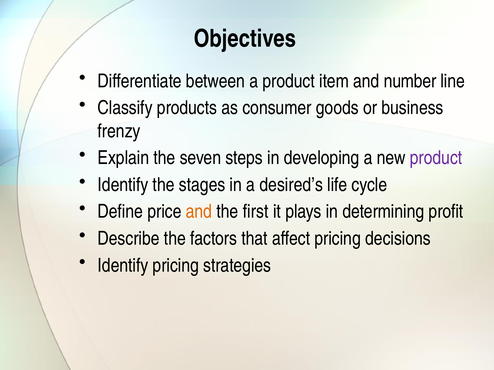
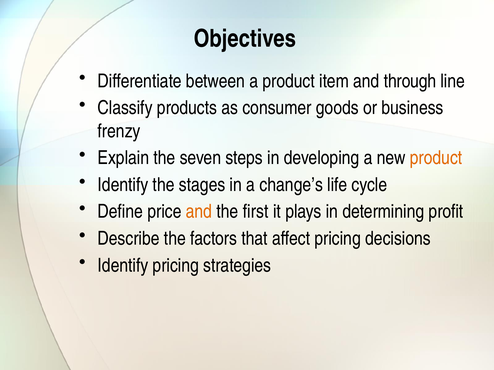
number: number -> through
product at (436, 158) colour: purple -> orange
desired’s: desired’s -> change’s
